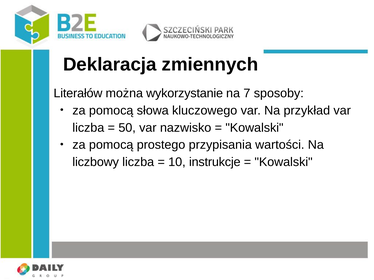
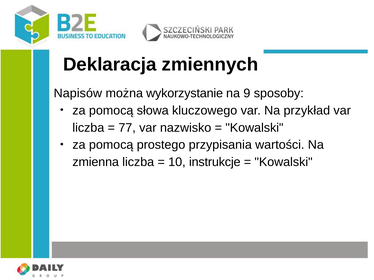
Literałów: Literałów -> Napisów
7: 7 -> 9
50: 50 -> 77
liczbowy: liczbowy -> zmienna
